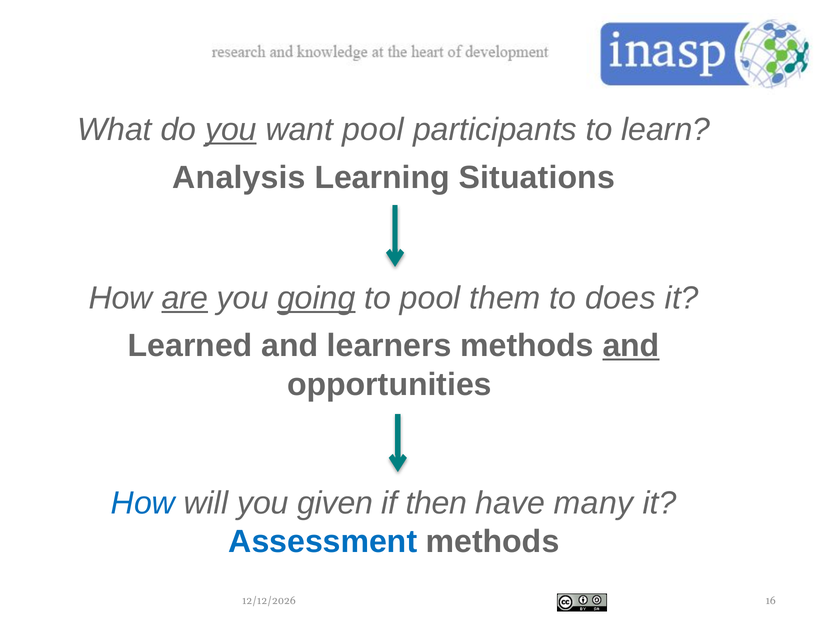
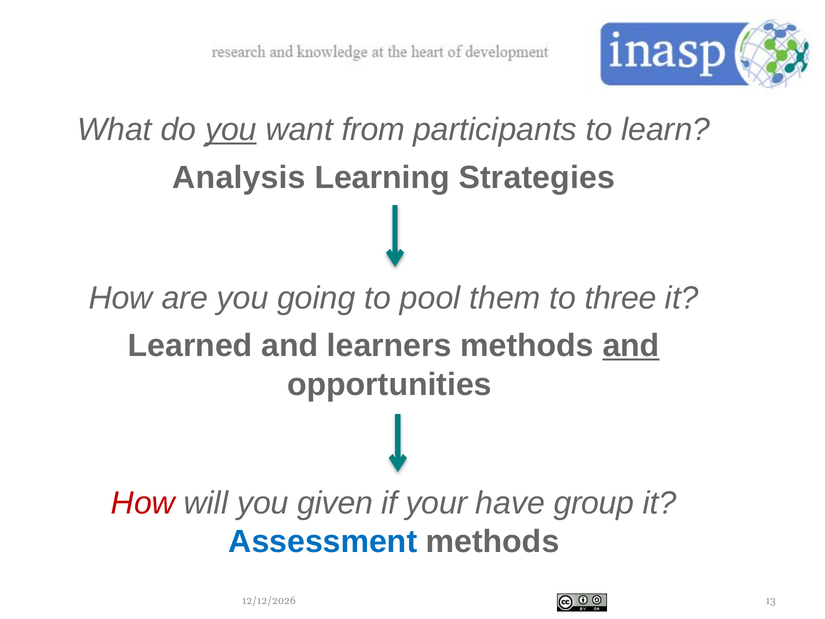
want pool: pool -> from
Situations: Situations -> Strategies
are underline: present -> none
going underline: present -> none
does: does -> three
How at (143, 503) colour: blue -> red
then: then -> your
many: many -> group
16: 16 -> 13
